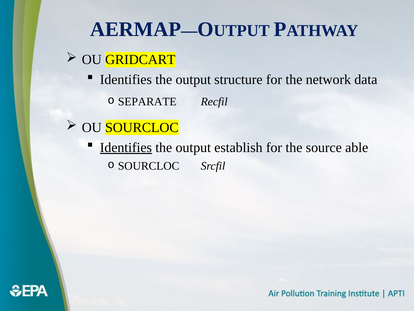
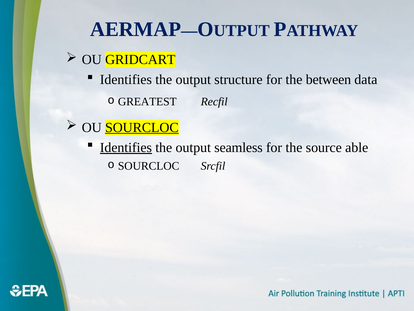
network: network -> between
SEPARATE: SEPARATE -> GREATEST
SOURCLOC at (142, 127) underline: none -> present
establish: establish -> seamless
